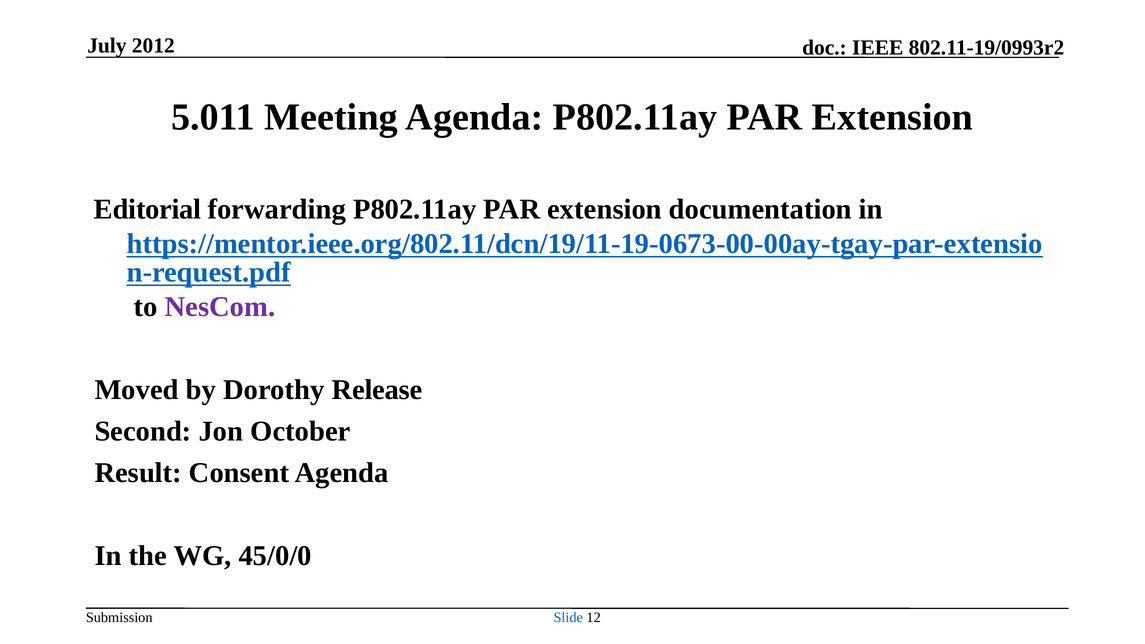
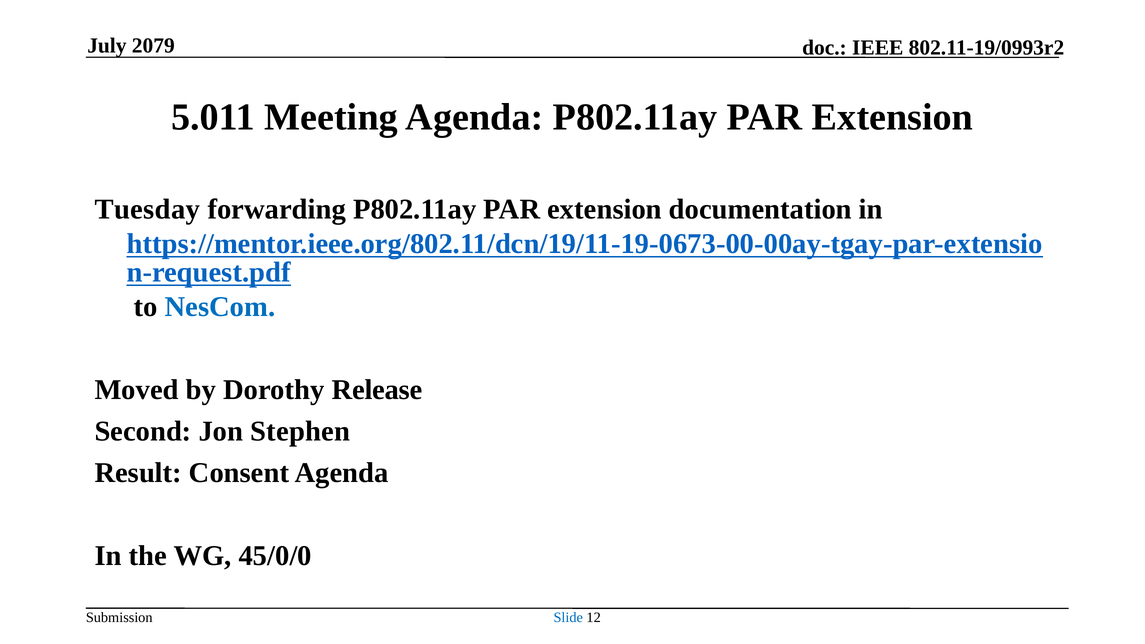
2012: 2012 -> 2079
Editorial: Editorial -> Tuesday
NesCom colour: purple -> blue
October: October -> Stephen
